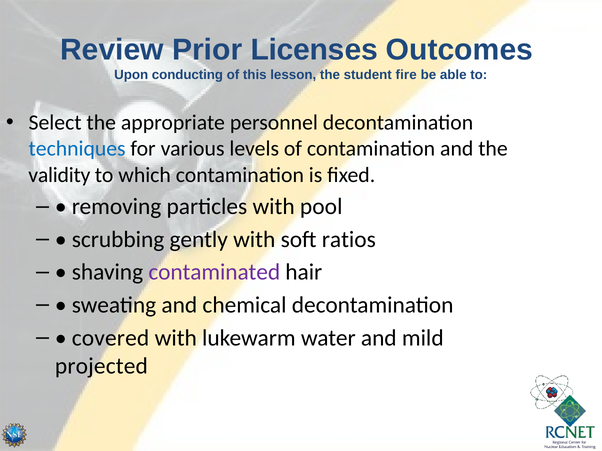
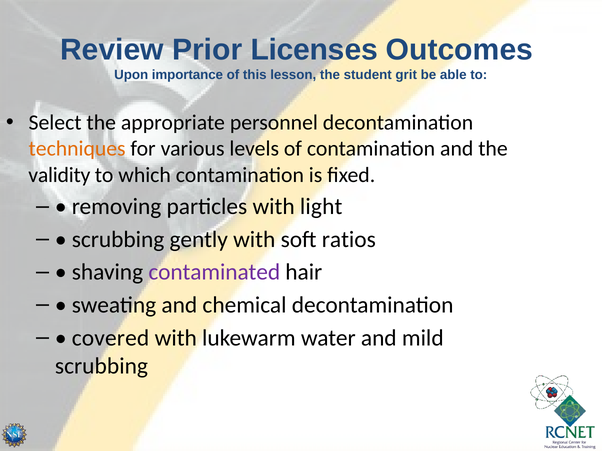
conducting: conducting -> importance
fire: fire -> grit
techniques colour: blue -> orange
pool: pool -> light
projected at (101, 366): projected -> scrubbing
